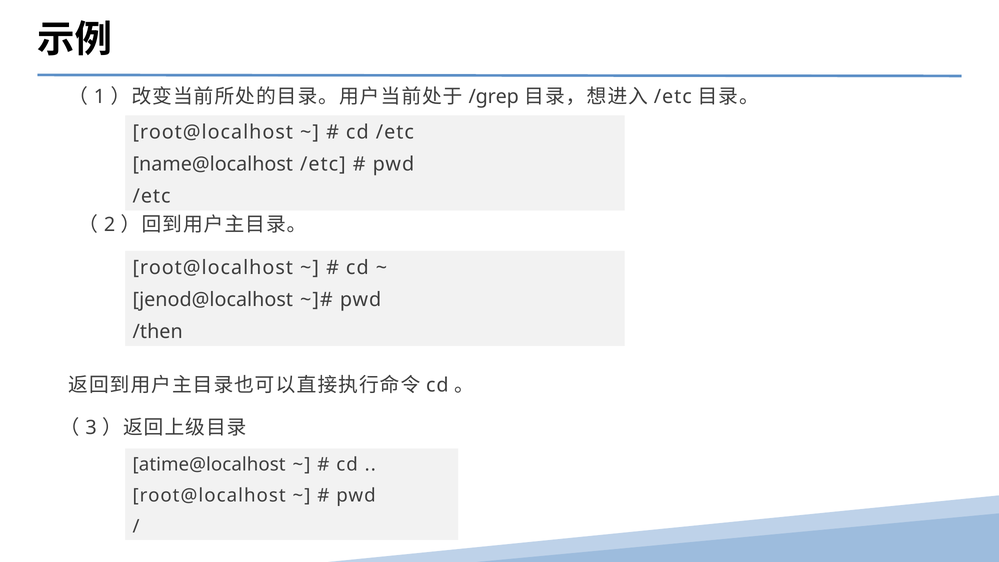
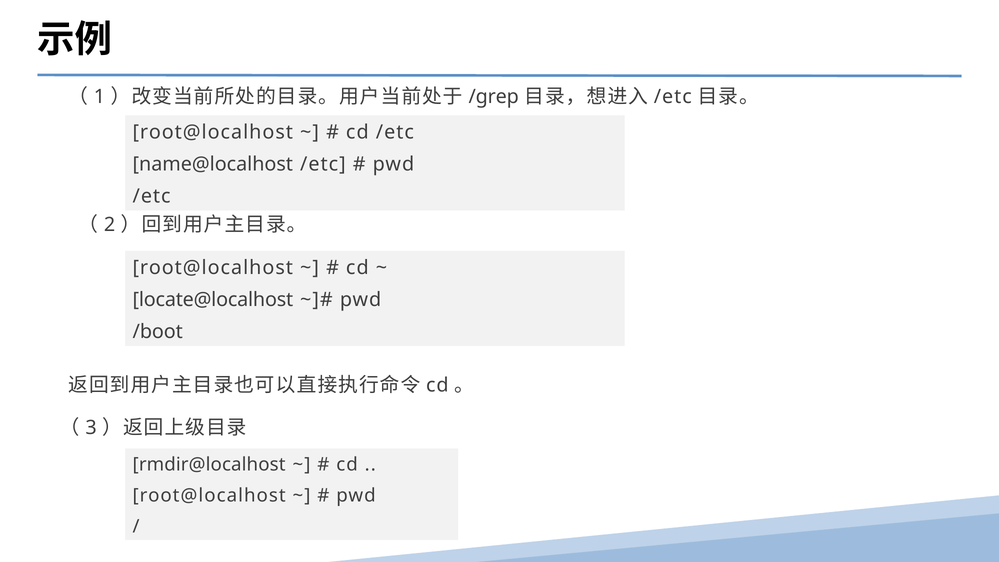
jenod@localhost: jenod@localhost -> locate@localhost
/then: /then -> /boot
atime@localhost: atime@localhost -> rmdir@localhost
